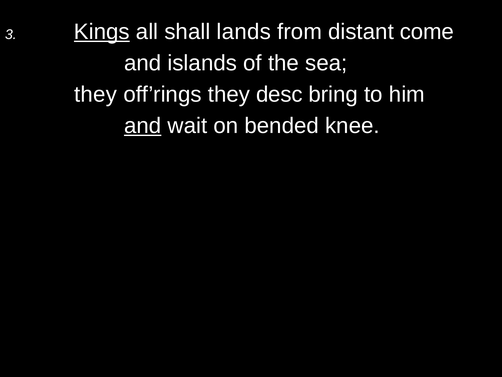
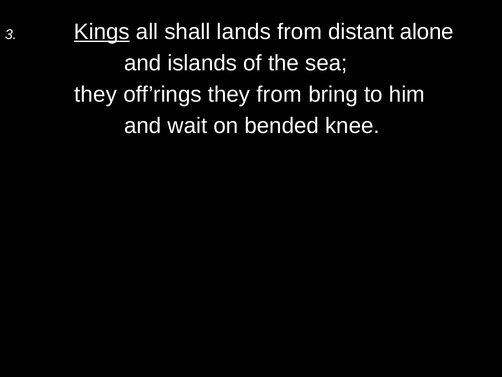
come: come -> alone
they desc: desc -> from
and at (143, 125) underline: present -> none
